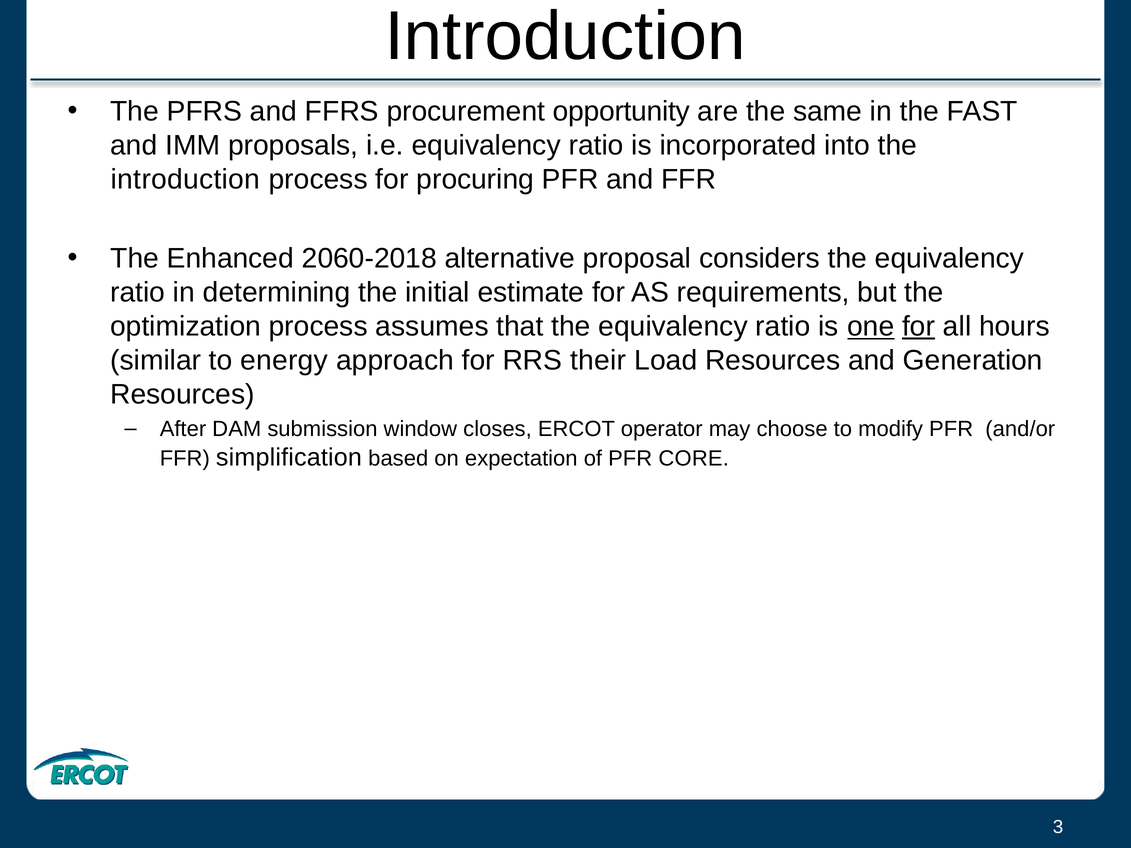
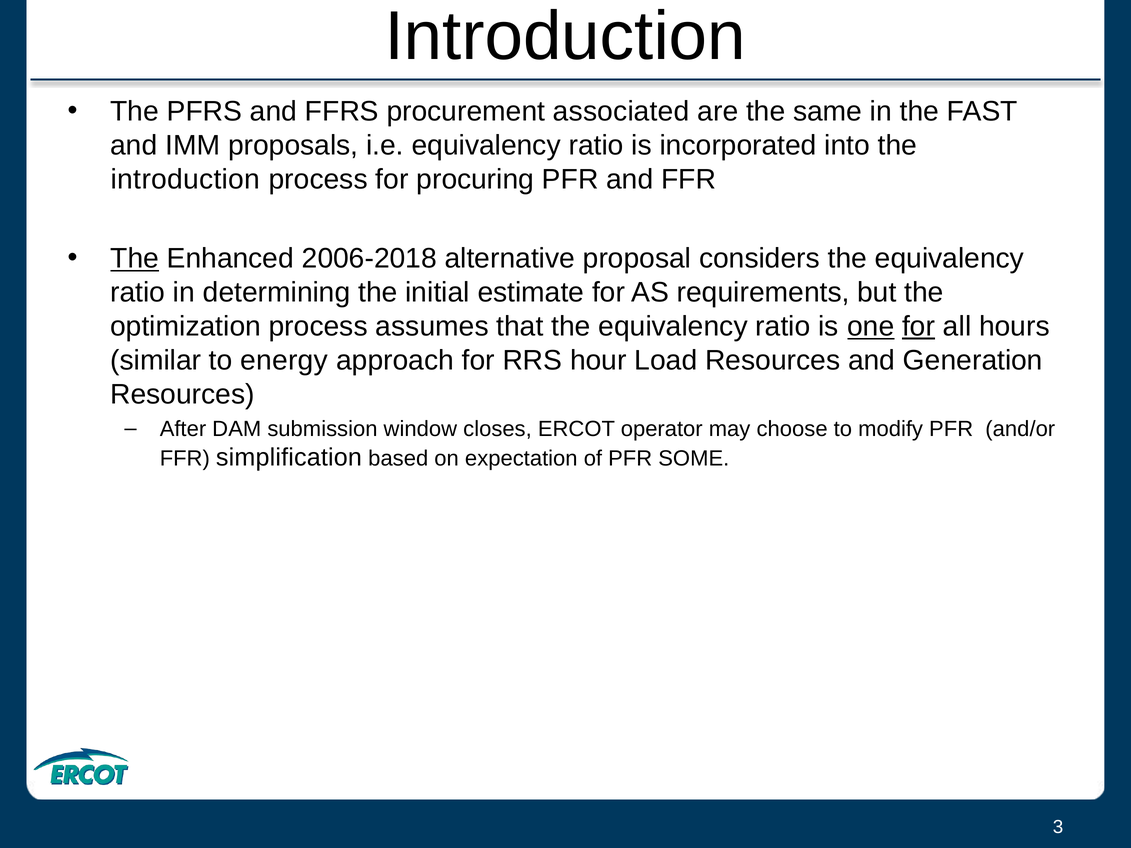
opportunity: opportunity -> associated
The at (135, 259) underline: none -> present
2060-2018: 2060-2018 -> 2006-2018
their: their -> hour
CORE: CORE -> SOME
